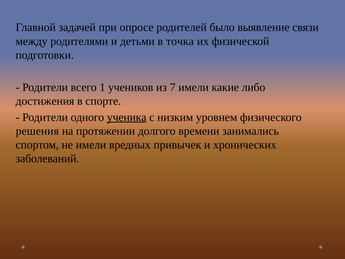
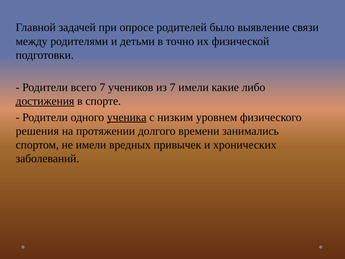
точка: точка -> точно
всего 1: 1 -> 7
достижения underline: none -> present
